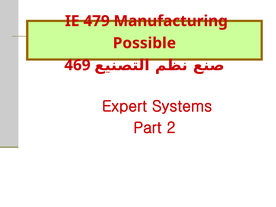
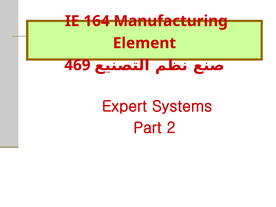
479: 479 -> 164
Possible: Possible -> Element
